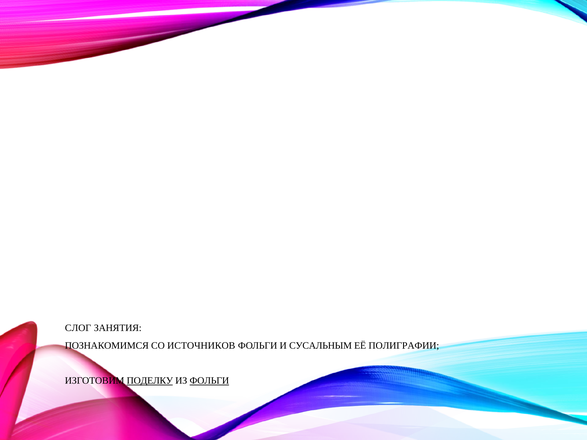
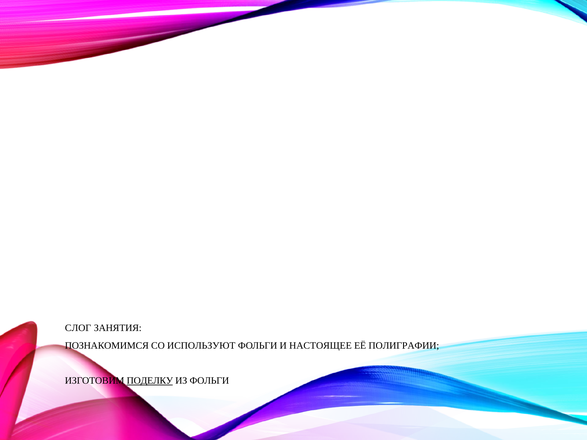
ИСТОЧНИКОВ: ИСТОЧНИКОВ -> ИСПОЛЬЗУЮТ
СУСАЛЬНЫМ: СУСАЛЬНЫМ -> НАСТОЯЩЕЕ
ФОЛЬГИ at (209, 381) underline: present -> none
